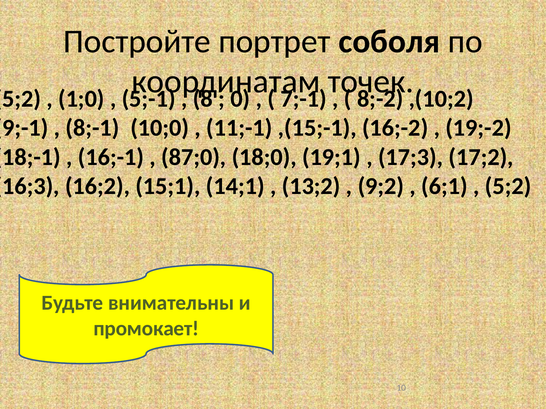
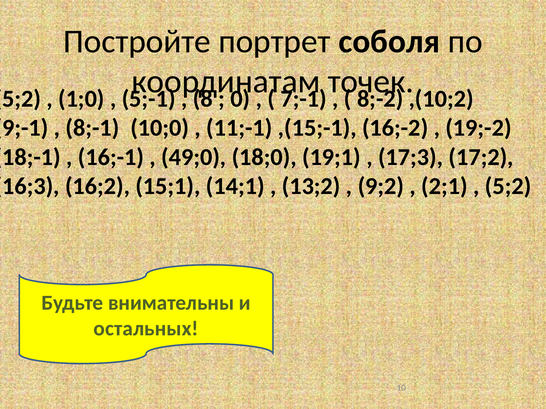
87;0: 87;0 -> 49;0
6;1: 6;1 -> 2;1
промокает: промокает -> остальных
